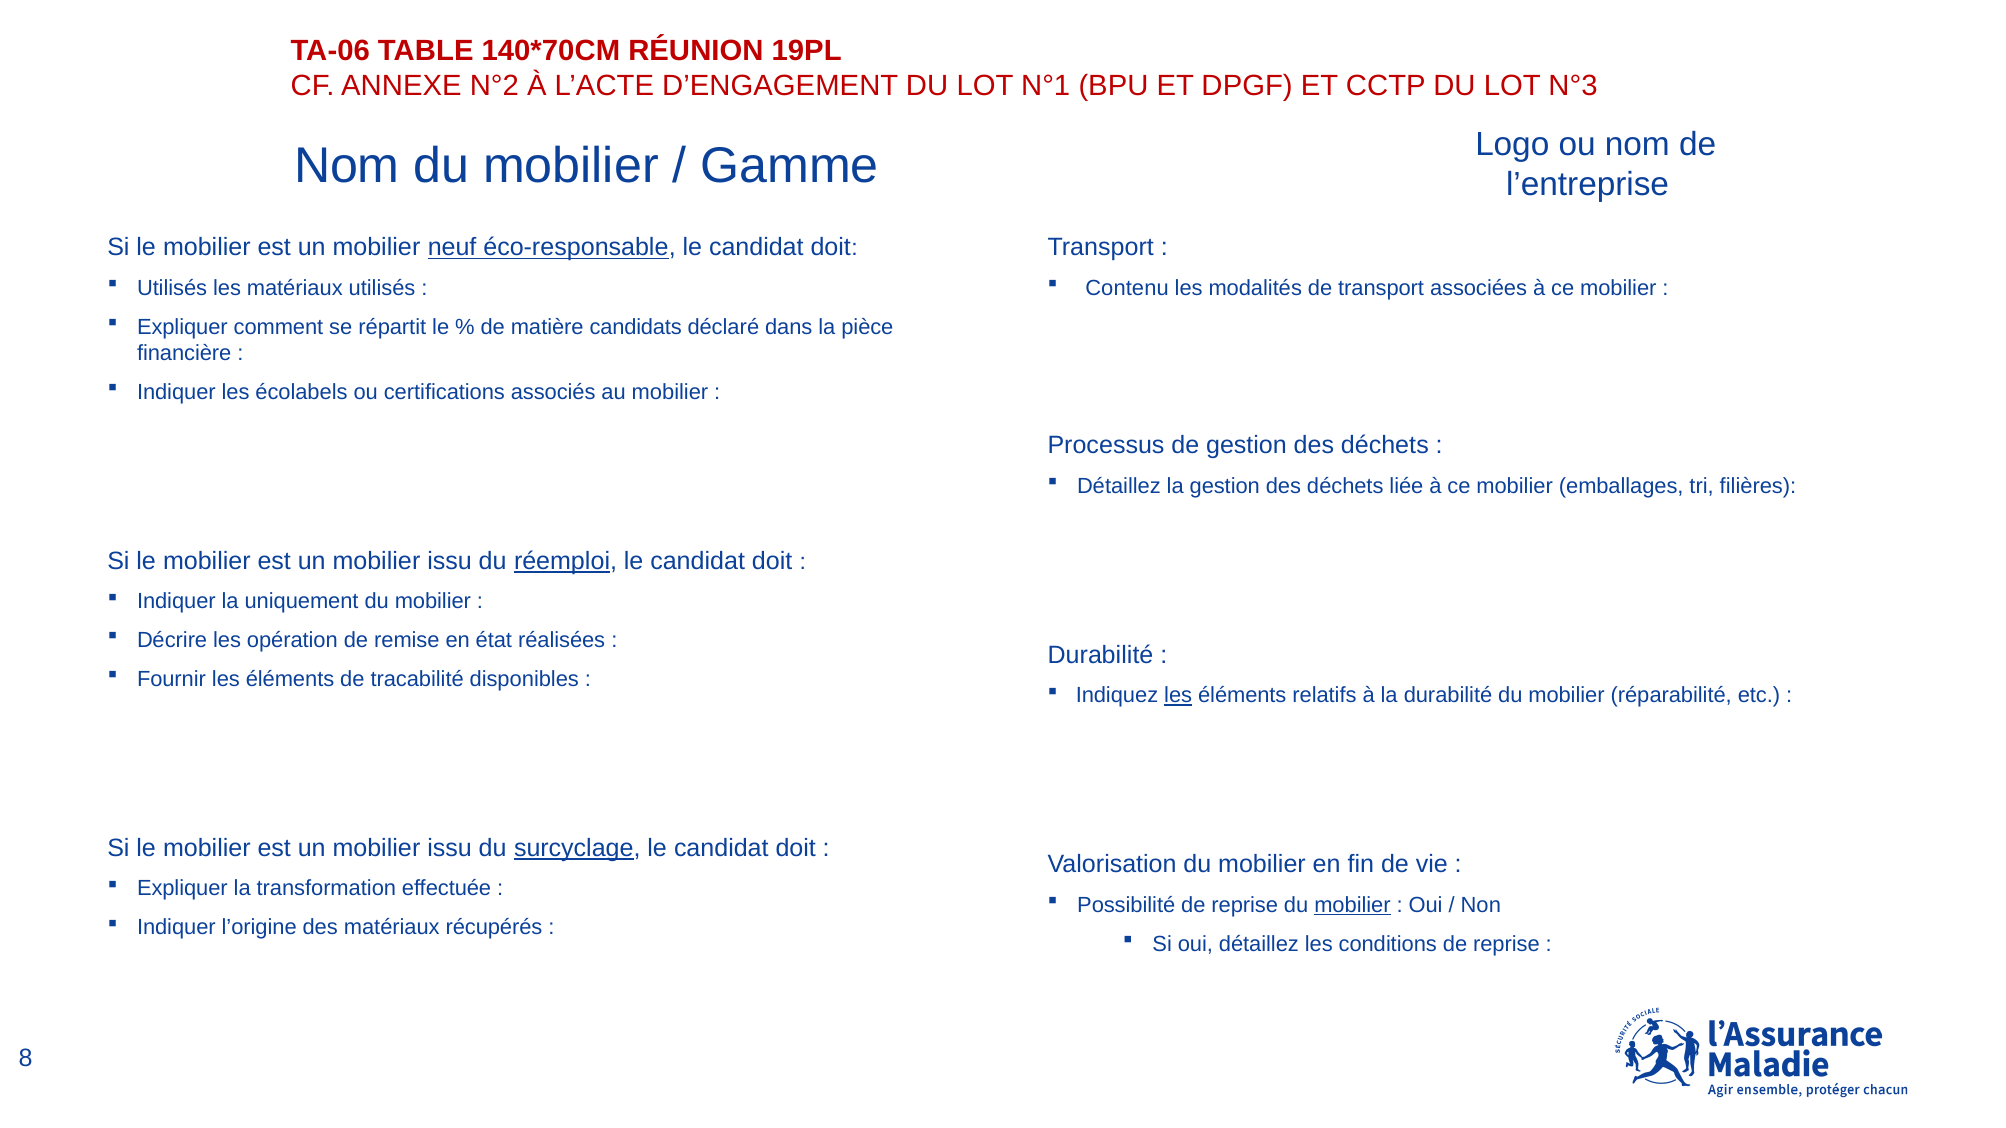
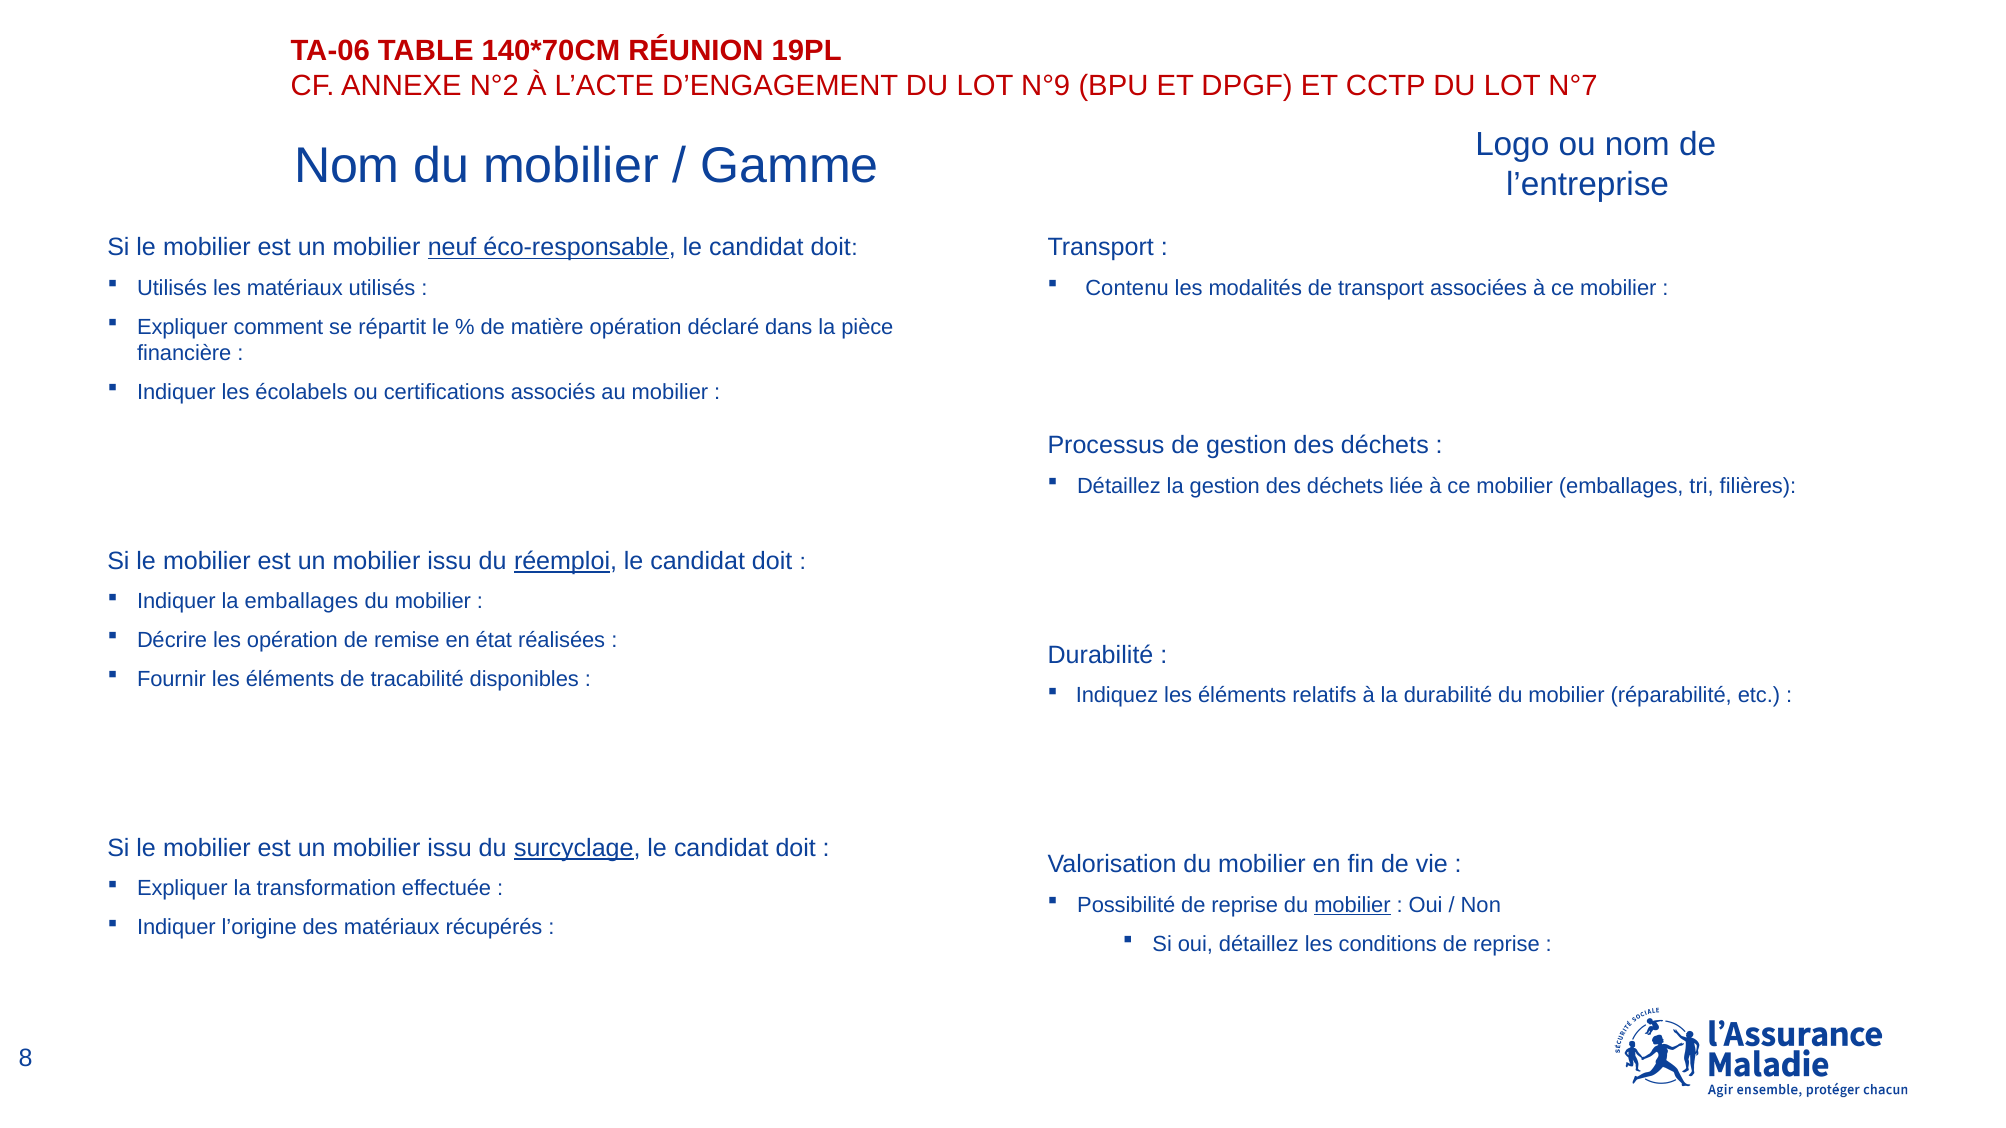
N°1: N°1 -> N°9
N°3: N°3 -> N°7
matière candidats: candidats -> opération
la uniquement: uniquement -> emballages
les at (1178, 696) underline: present -> none
